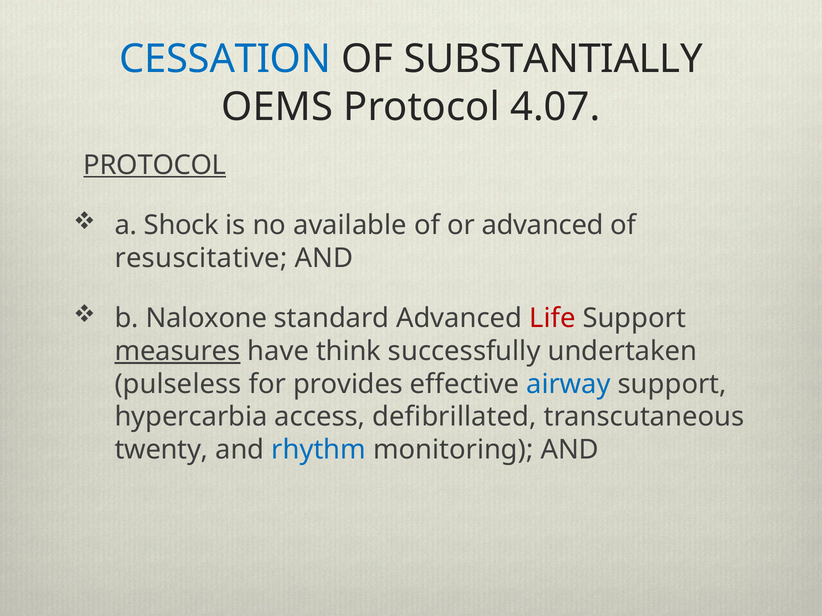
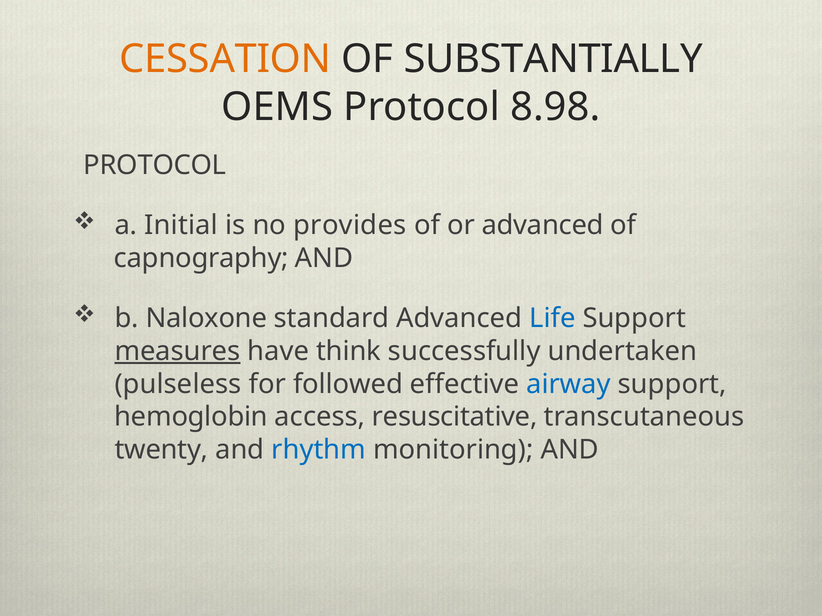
CESSATION colour: blue -> orange
4.07: 4.07 -> 8.98
PROTOCOL at (155, 165) underline: present -> none
Shock: Shock -> Initial
available: available -> provides
resuscitative: resuscitative -> capnography
Life colour: red -> blue
provides: provides -> followed
hypercarbia: hypercarbia -> hemoglobin
defibrillated: defibrillated -> resuscitative
